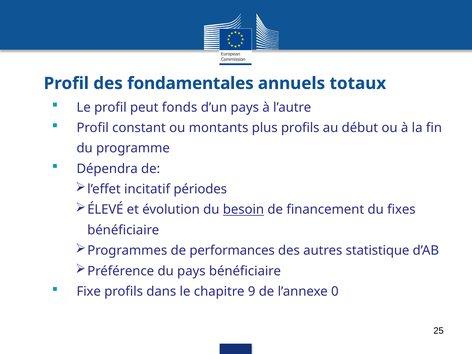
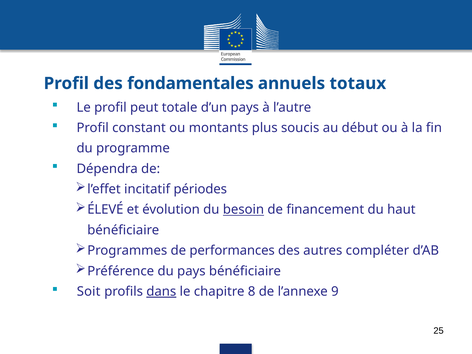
fonds: fonds -> totale
plus profils: profils -> soucis
fixes: fixes -> haut
statistique: statistique -> compléter
Fixe: Fixe -> Soit
dans underline: none -> present
9: 9 -> 8
0: 0 -> 9
